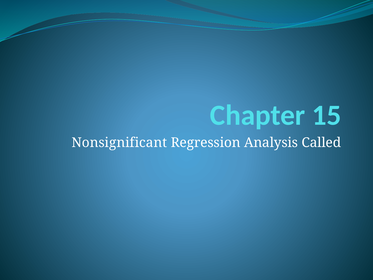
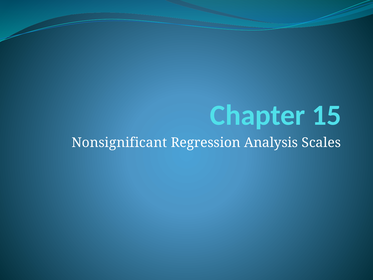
Called: Called -> Scales
